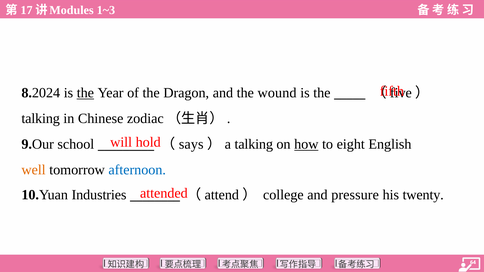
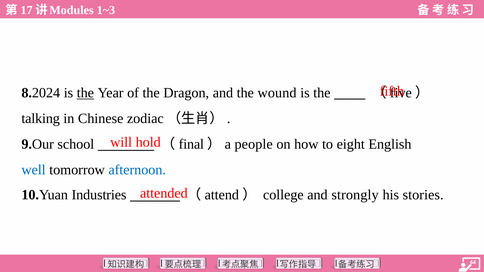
says: says -> final
talking at (254, 144): talking -> people
how underline: present -> none
well colour: orange -> blue
pressure: pressure -> strongly
twenty: twenty -> stories
